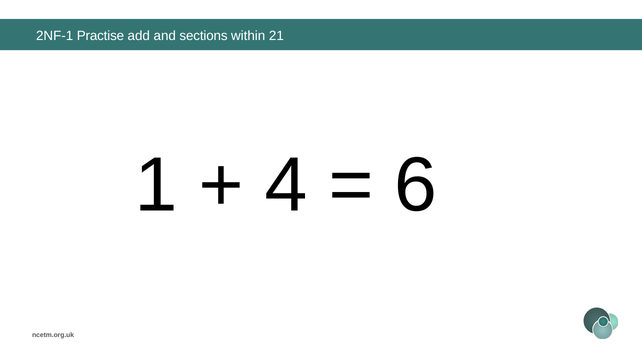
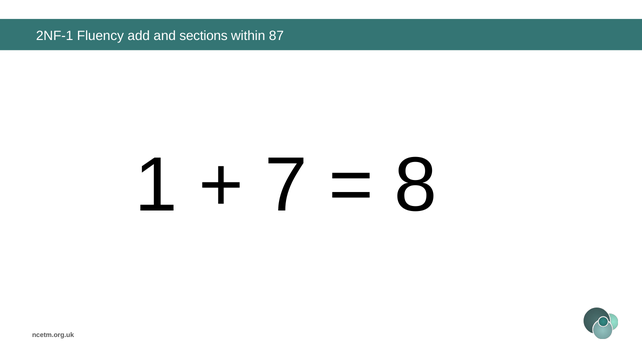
Practise: Practise -> Fluency
21: 21 -> 87
4: 4 -> 7
6: 6 -> 8
